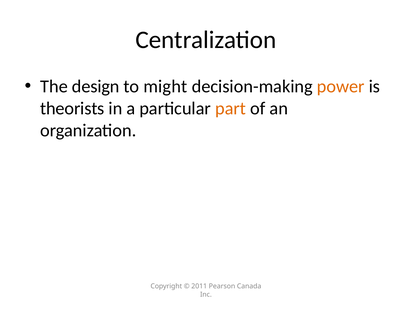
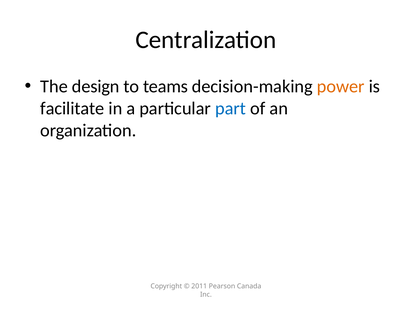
might: might -> teams
theorists: theorists -> facilitate
part colour: orange -> blue
